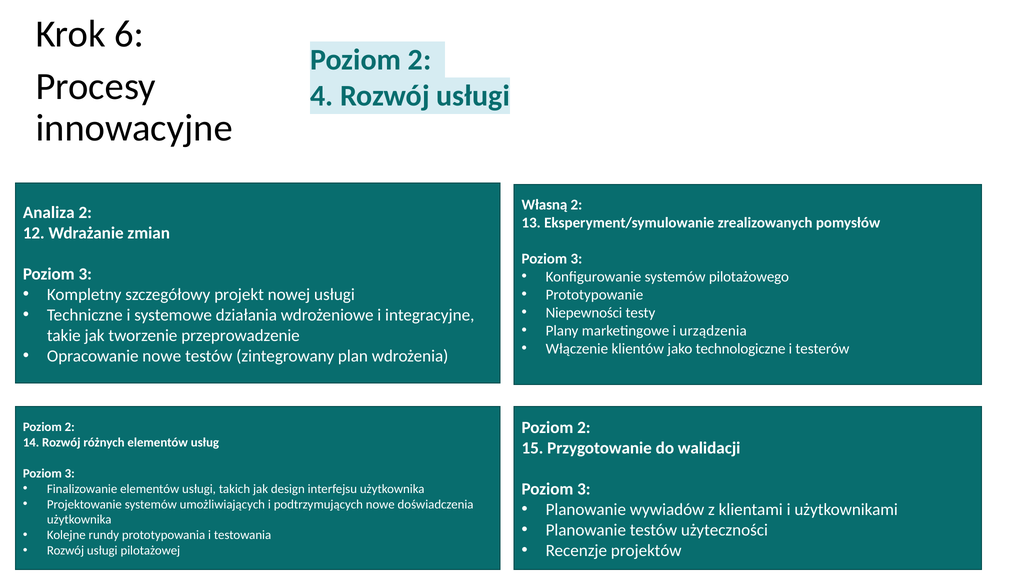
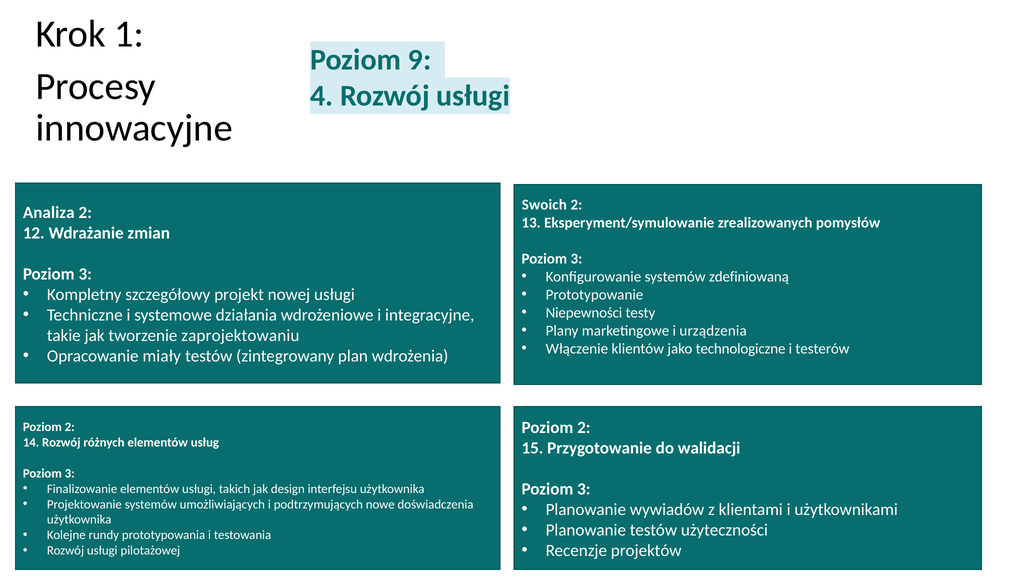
6: 6 -> 1
2 at (420, 60): 2 -> 9
Własną: Własną -> Swoich
pilotażowego: pilotażowego -> zdefiniowaną
przeprowadzenie: przeprowadzenie -> zaprojektowaniu
Opracowanie nowe: nowe -> miały
